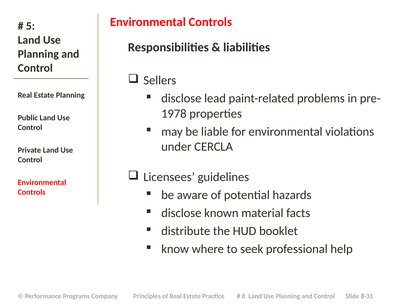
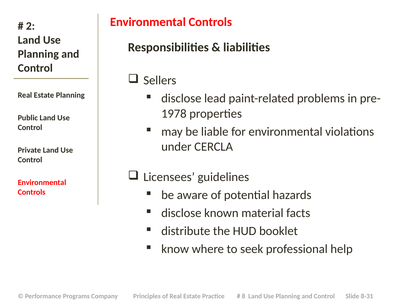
5: 5 -> 2
